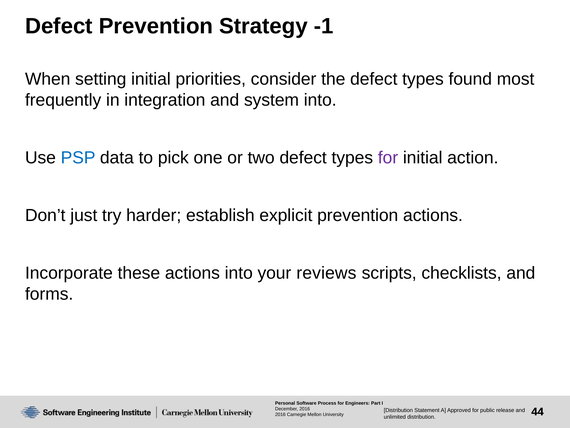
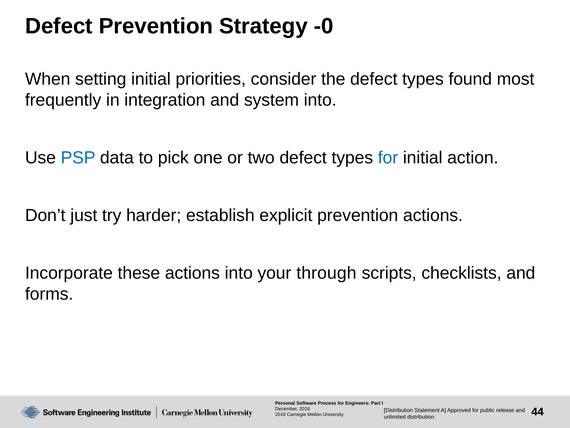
-1: -1 -> -0
for at (388, 158) colour: purple -> blue
reviews: reviews -> through
